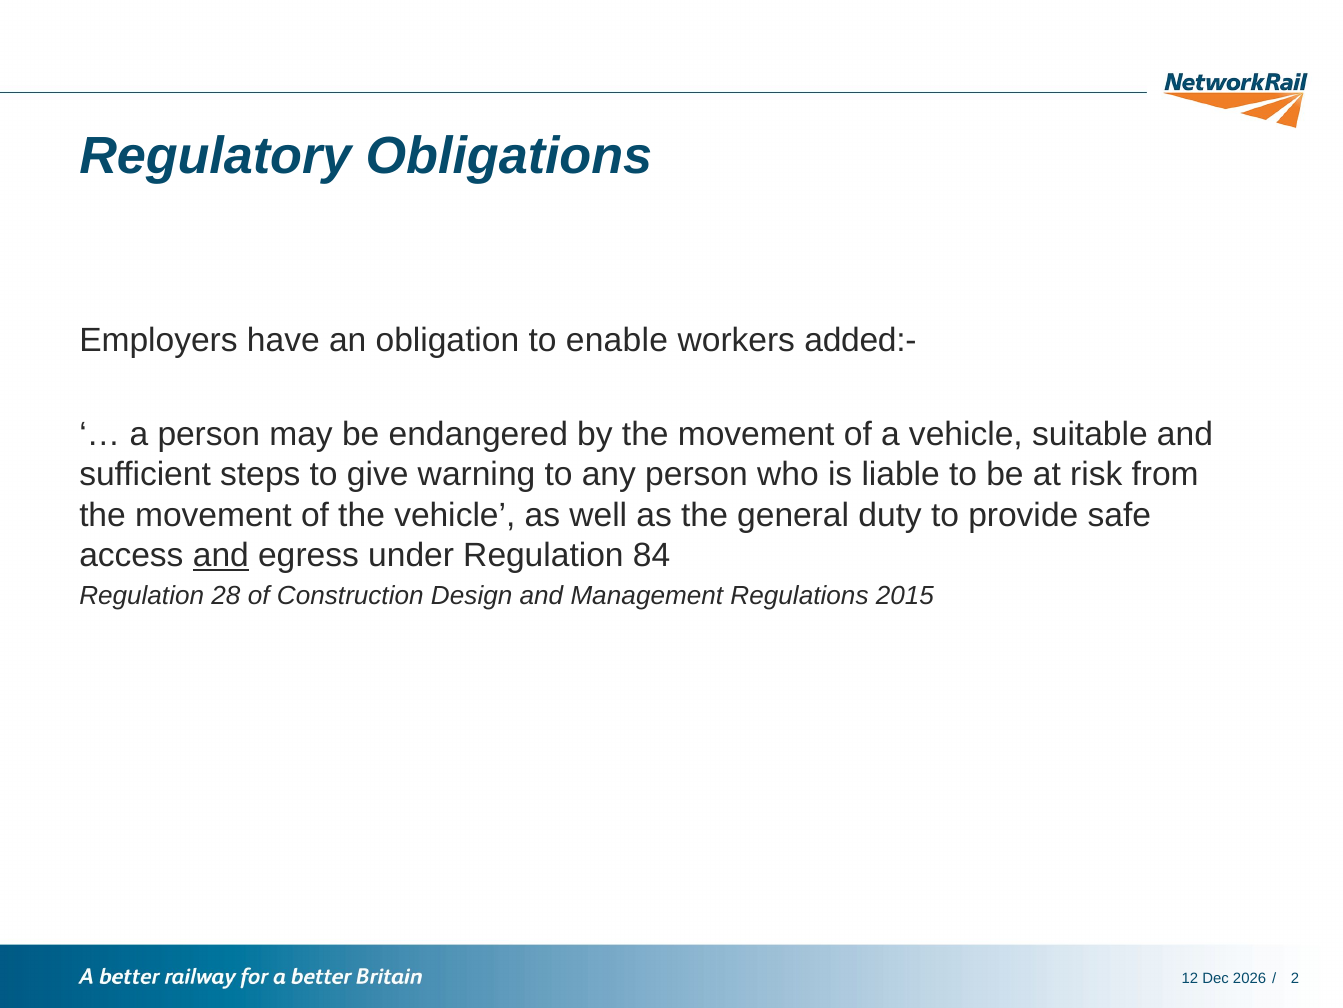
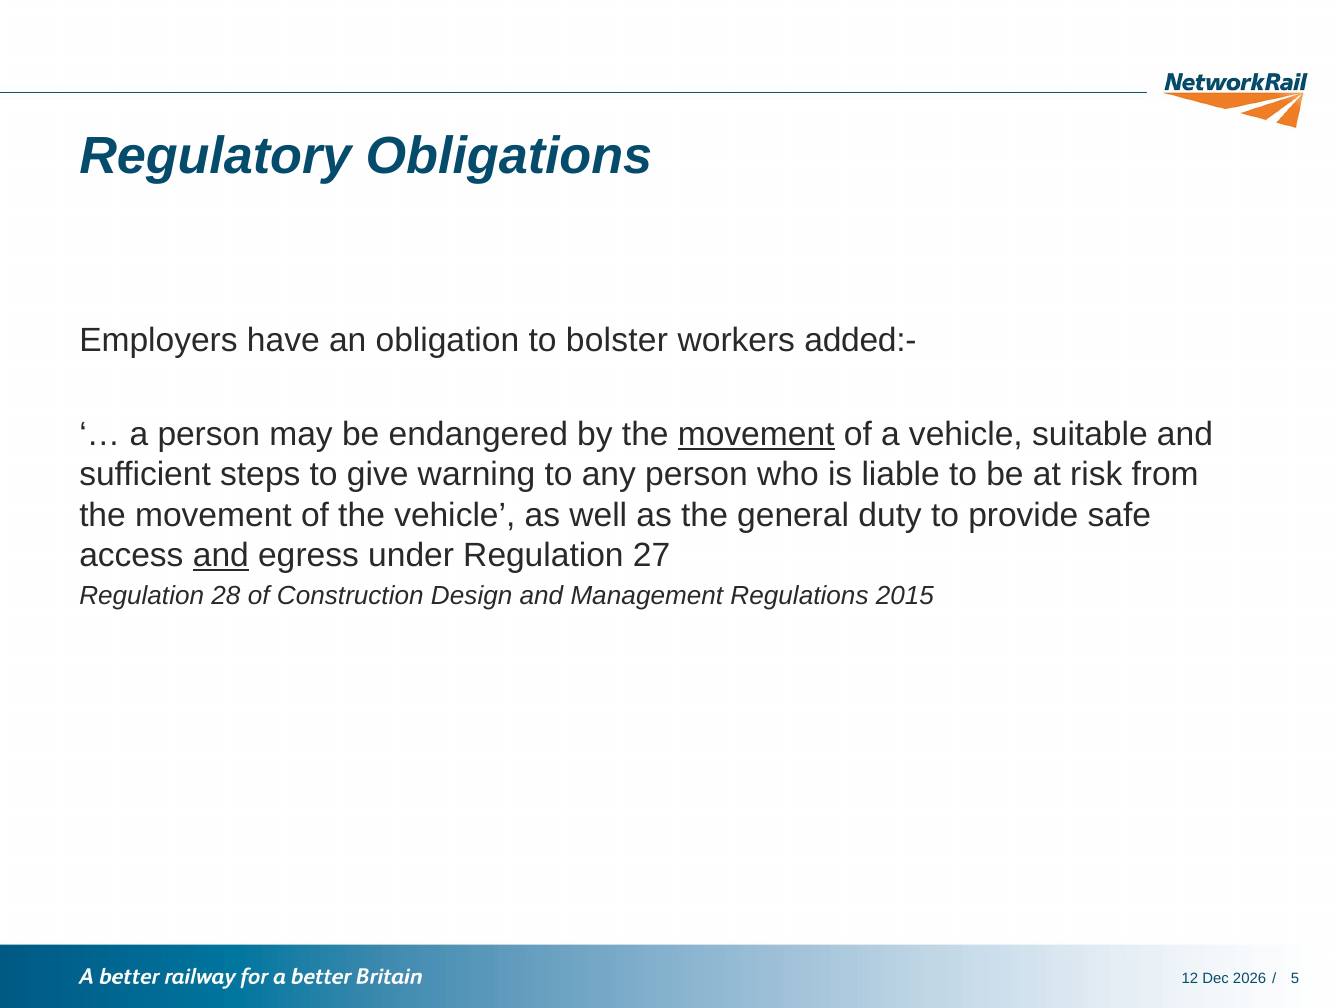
enable: enable -> bolster
movement at (756, 434) underline: none -> present
84: 84 -> 27
2: 2 -> 5
